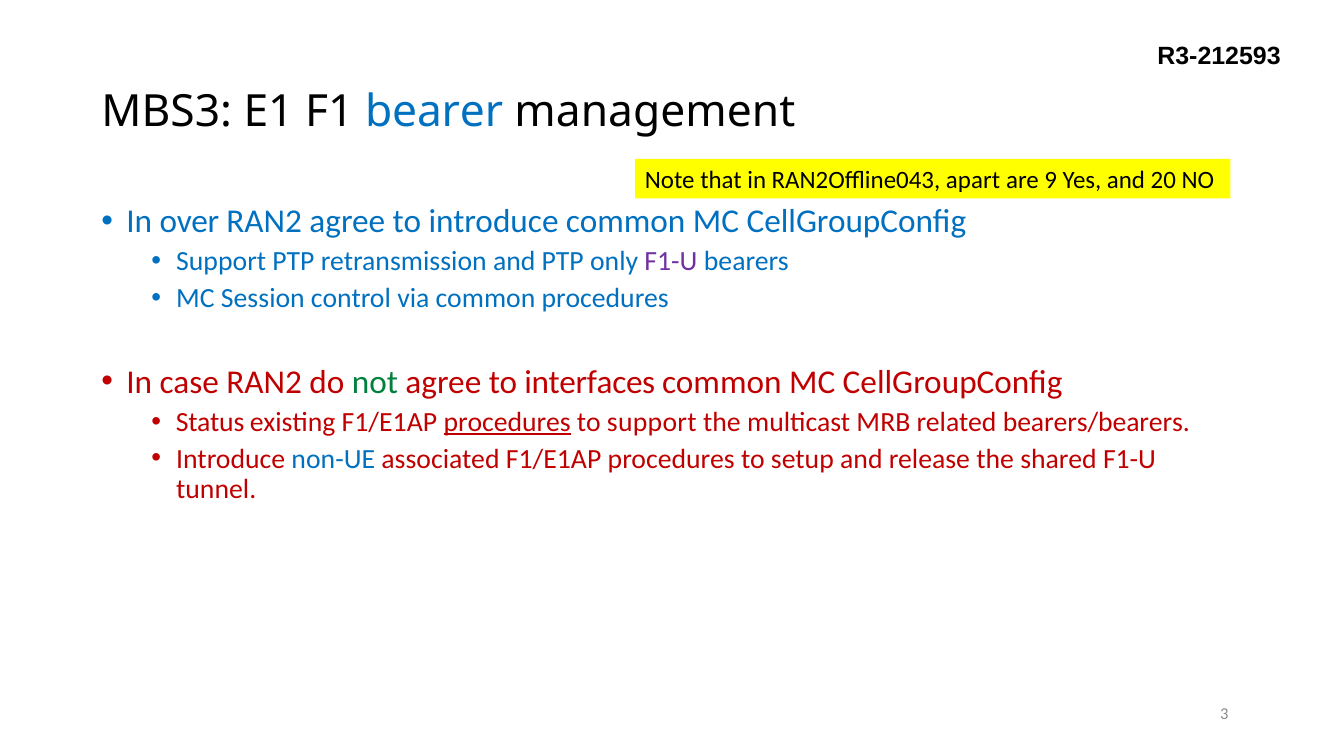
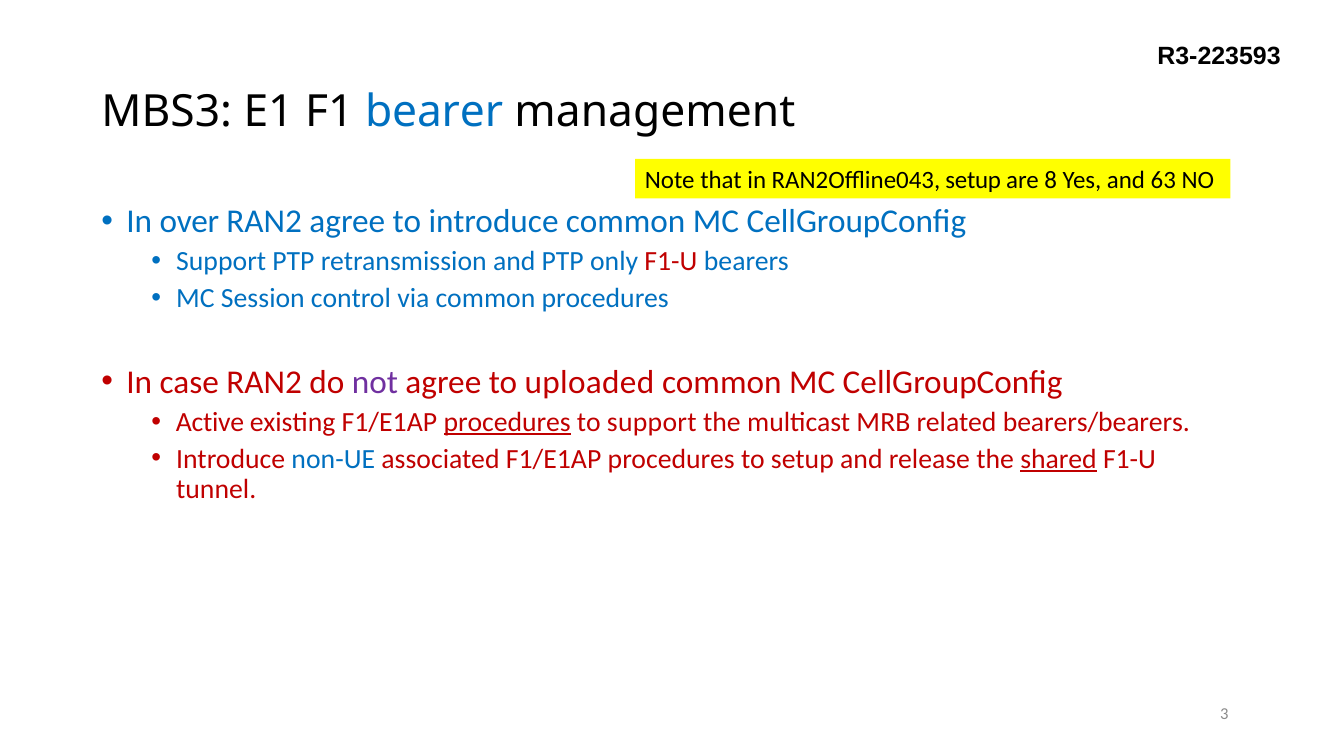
R3-212593: R3-212593 -> R3-223593
RAN2Offline043 apart: apart -> setup
9: 9 -> 8
20: 20 -> 63
F1-U at (671, 262) colour: purple -> red
not colour: green -> purple
interfaces: interfaces -> uploaded
Status: Status -> Active
shared underline: none -> present
